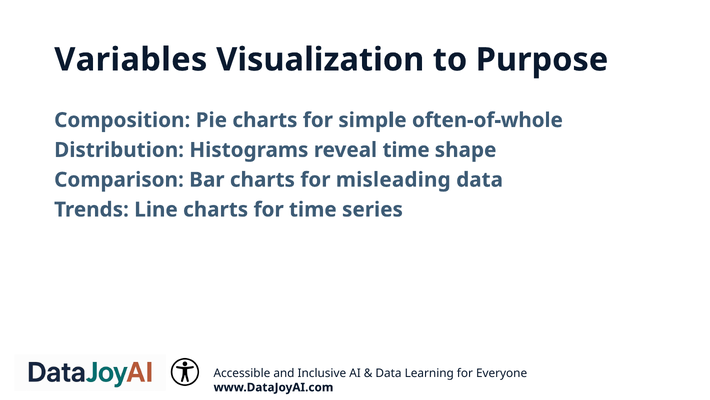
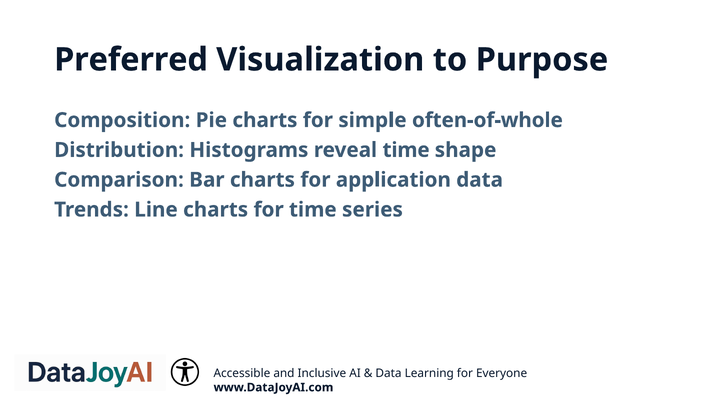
Variables: Variables -> Preferred
misleading: misleading -> application
